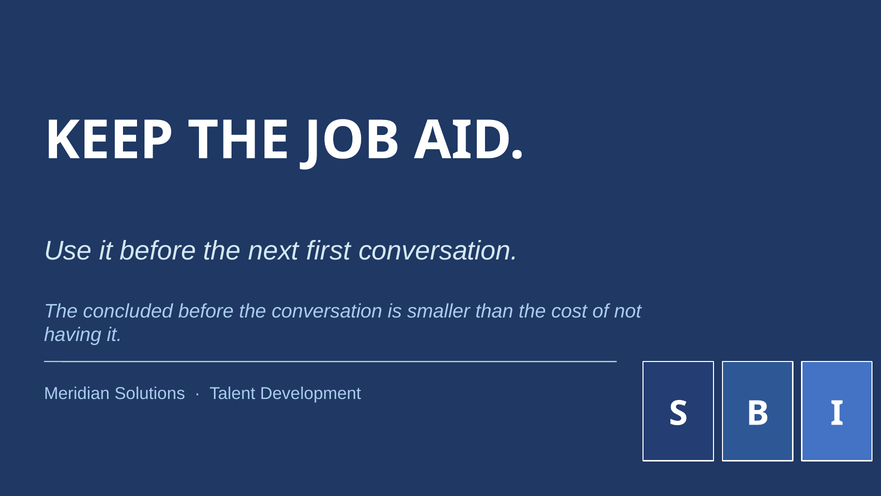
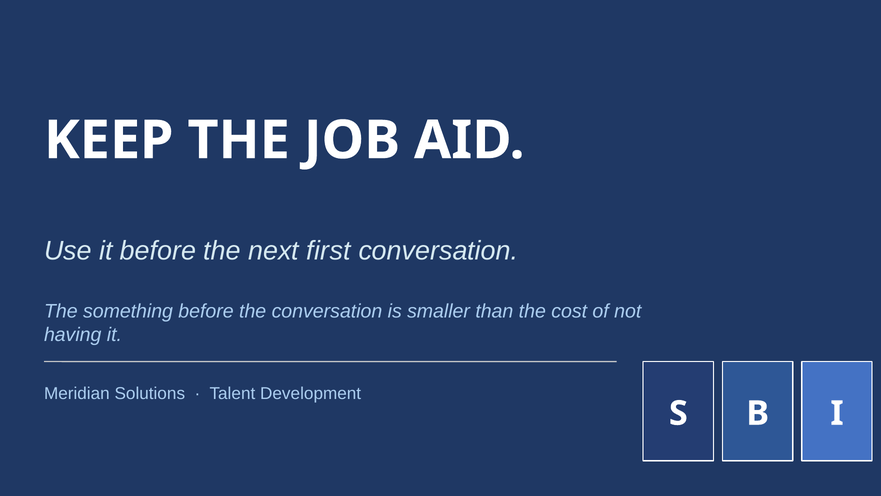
concluded: concluded -> something
